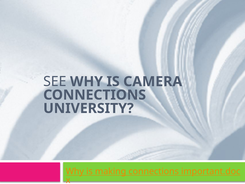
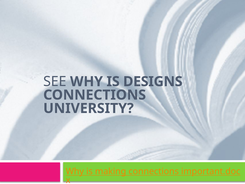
CAMERA: CAMERA -> DESIGNS
